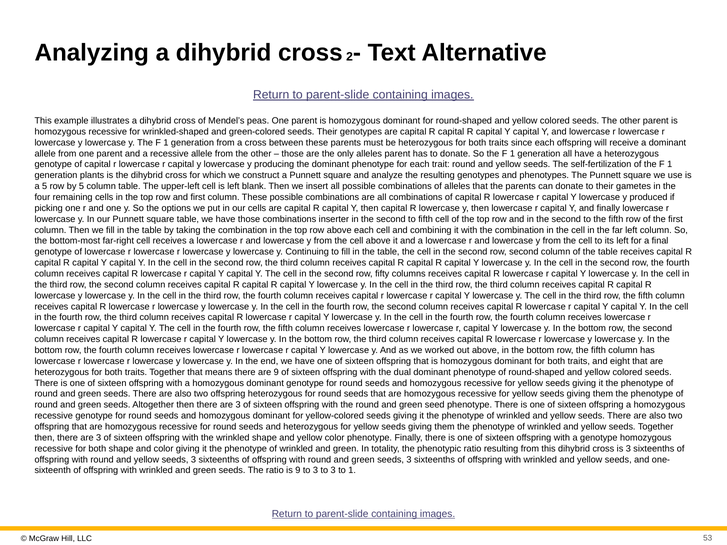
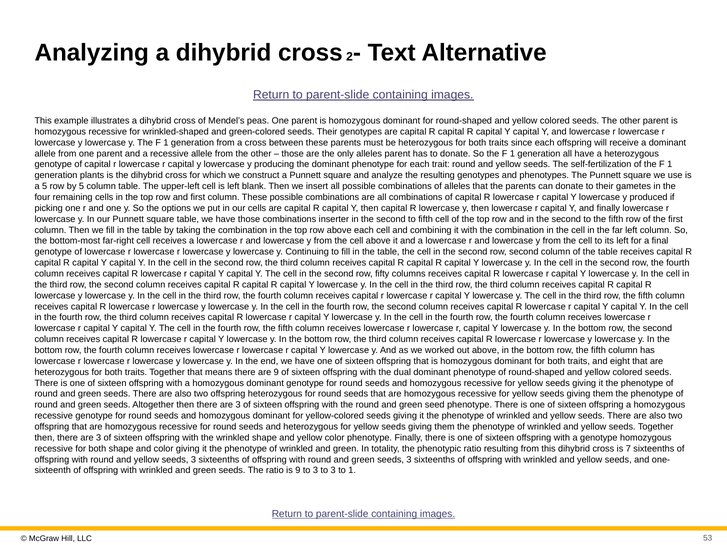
is 3: 3 -> 7
